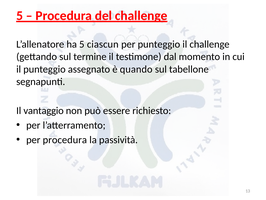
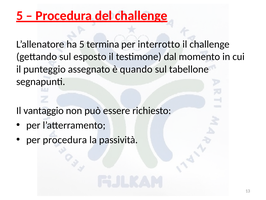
ciascun: ciascun -> termina
per punteggio: punteggio -> interrotto
termine: termine -> esposto
